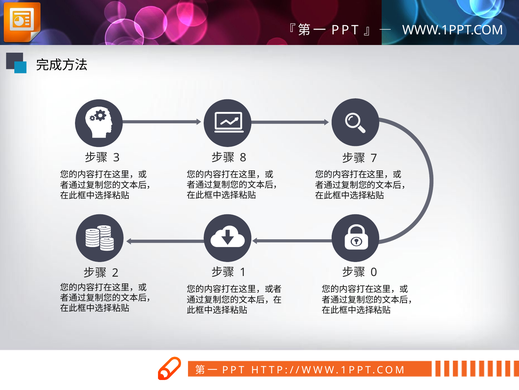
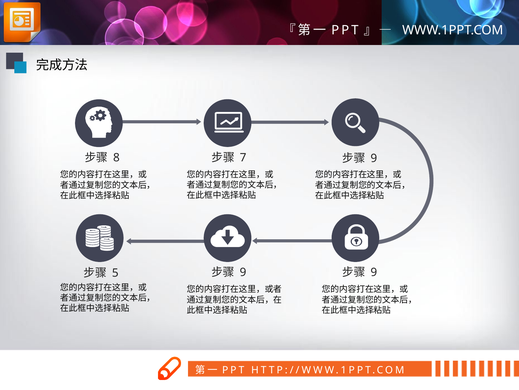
3: 3 -> 8
8: 8 -> 7
7 at (374, 158): 7 -> 9
1 at (243, 272): 1 -> 9
0 at (374, 272): 0 -> 9
2: 2 -> 5
